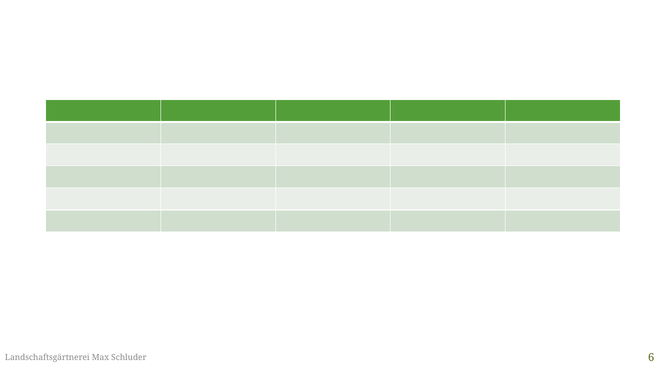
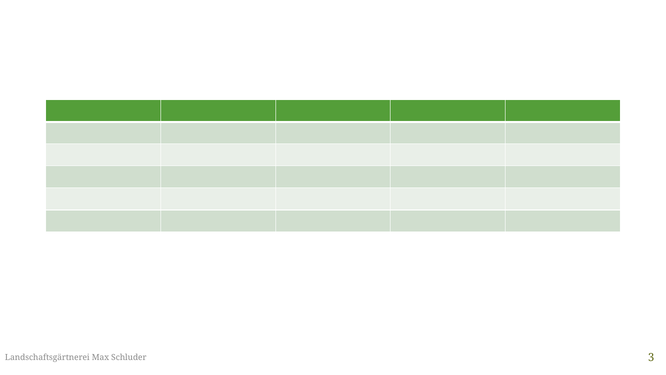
6: 6 -> 3
